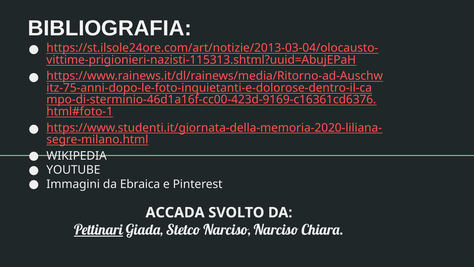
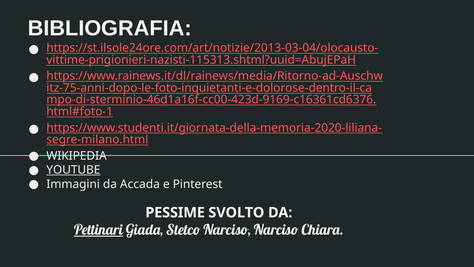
YOUTUBE underline: none -> present
Ebraica: Ebraica -> Accada
ACCADA: ACCADA -> PESSIME
